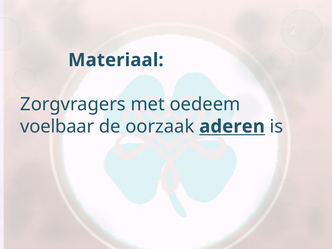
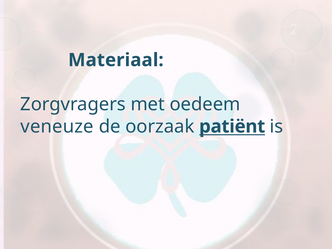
voelbaar: voelbaar -> veneuze
aderen: aderen -> patiënt
